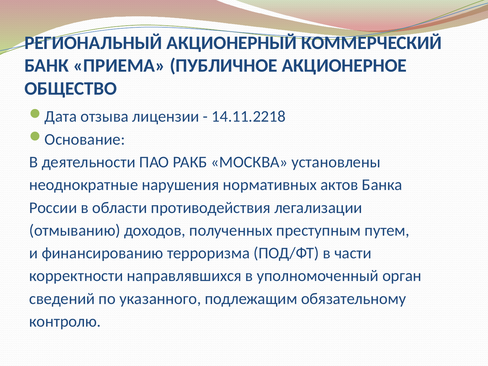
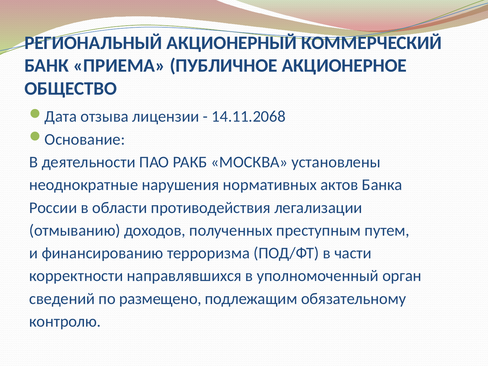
14.11.2218: 14.11.2218 -> 14.11.2068
указанного: указанного -> размещено
